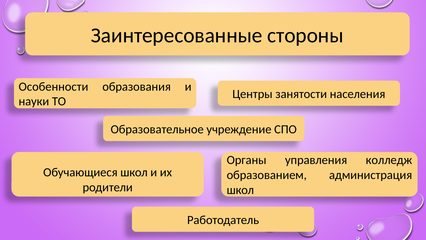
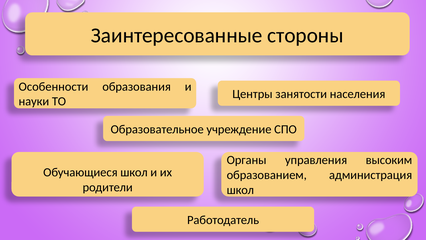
колледж: колледж -> высоким
